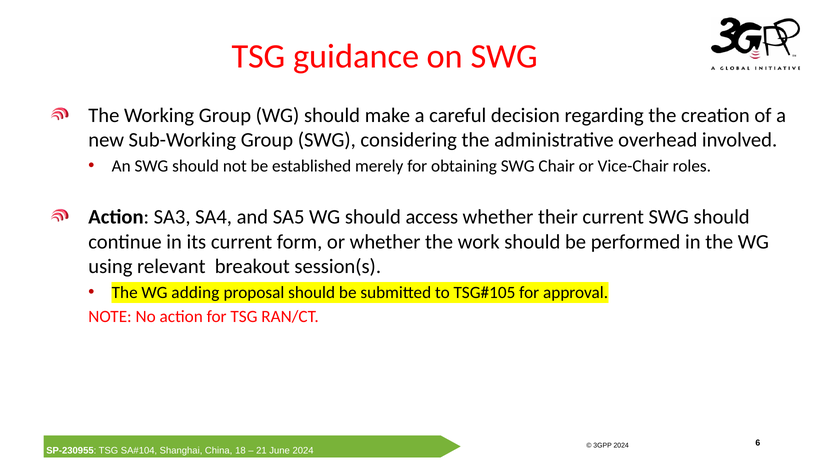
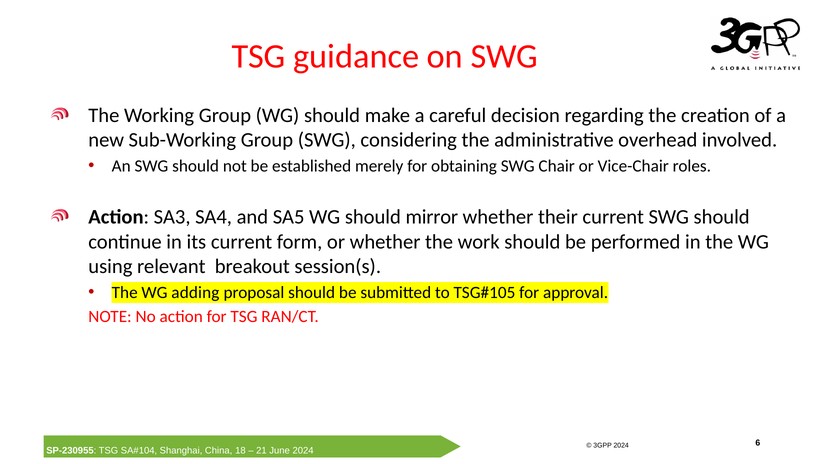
access: access -> mirror
